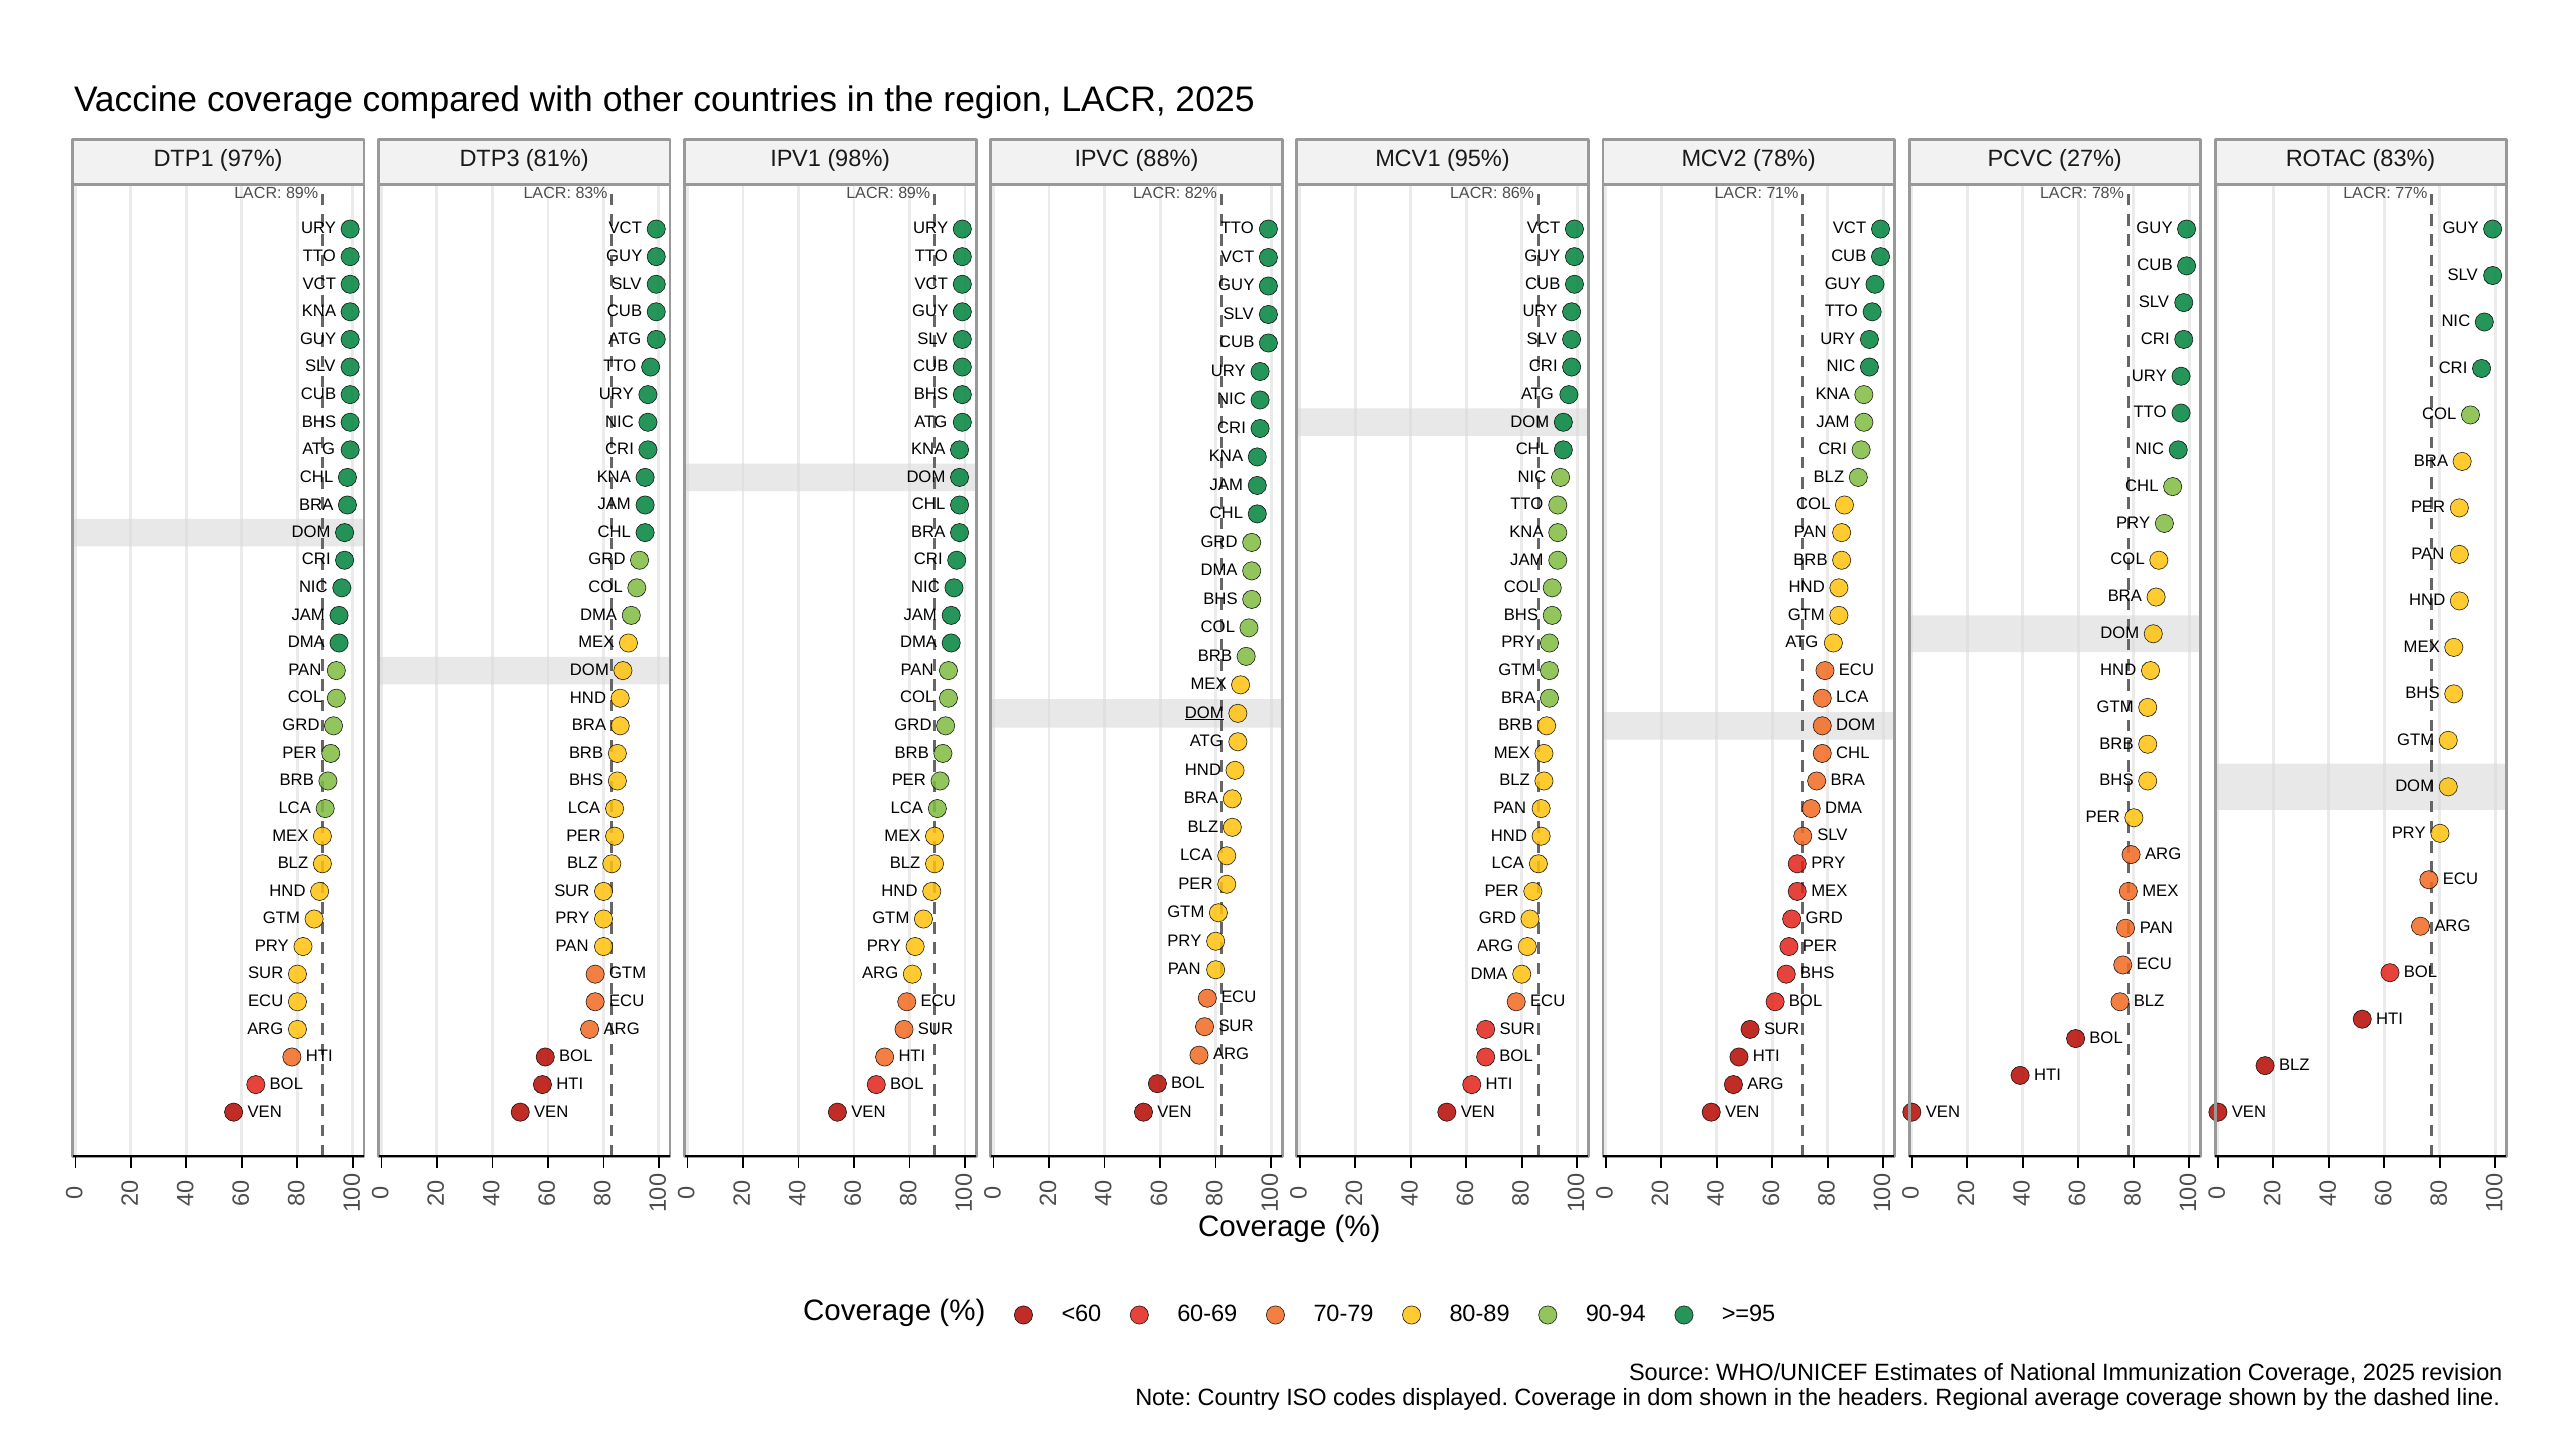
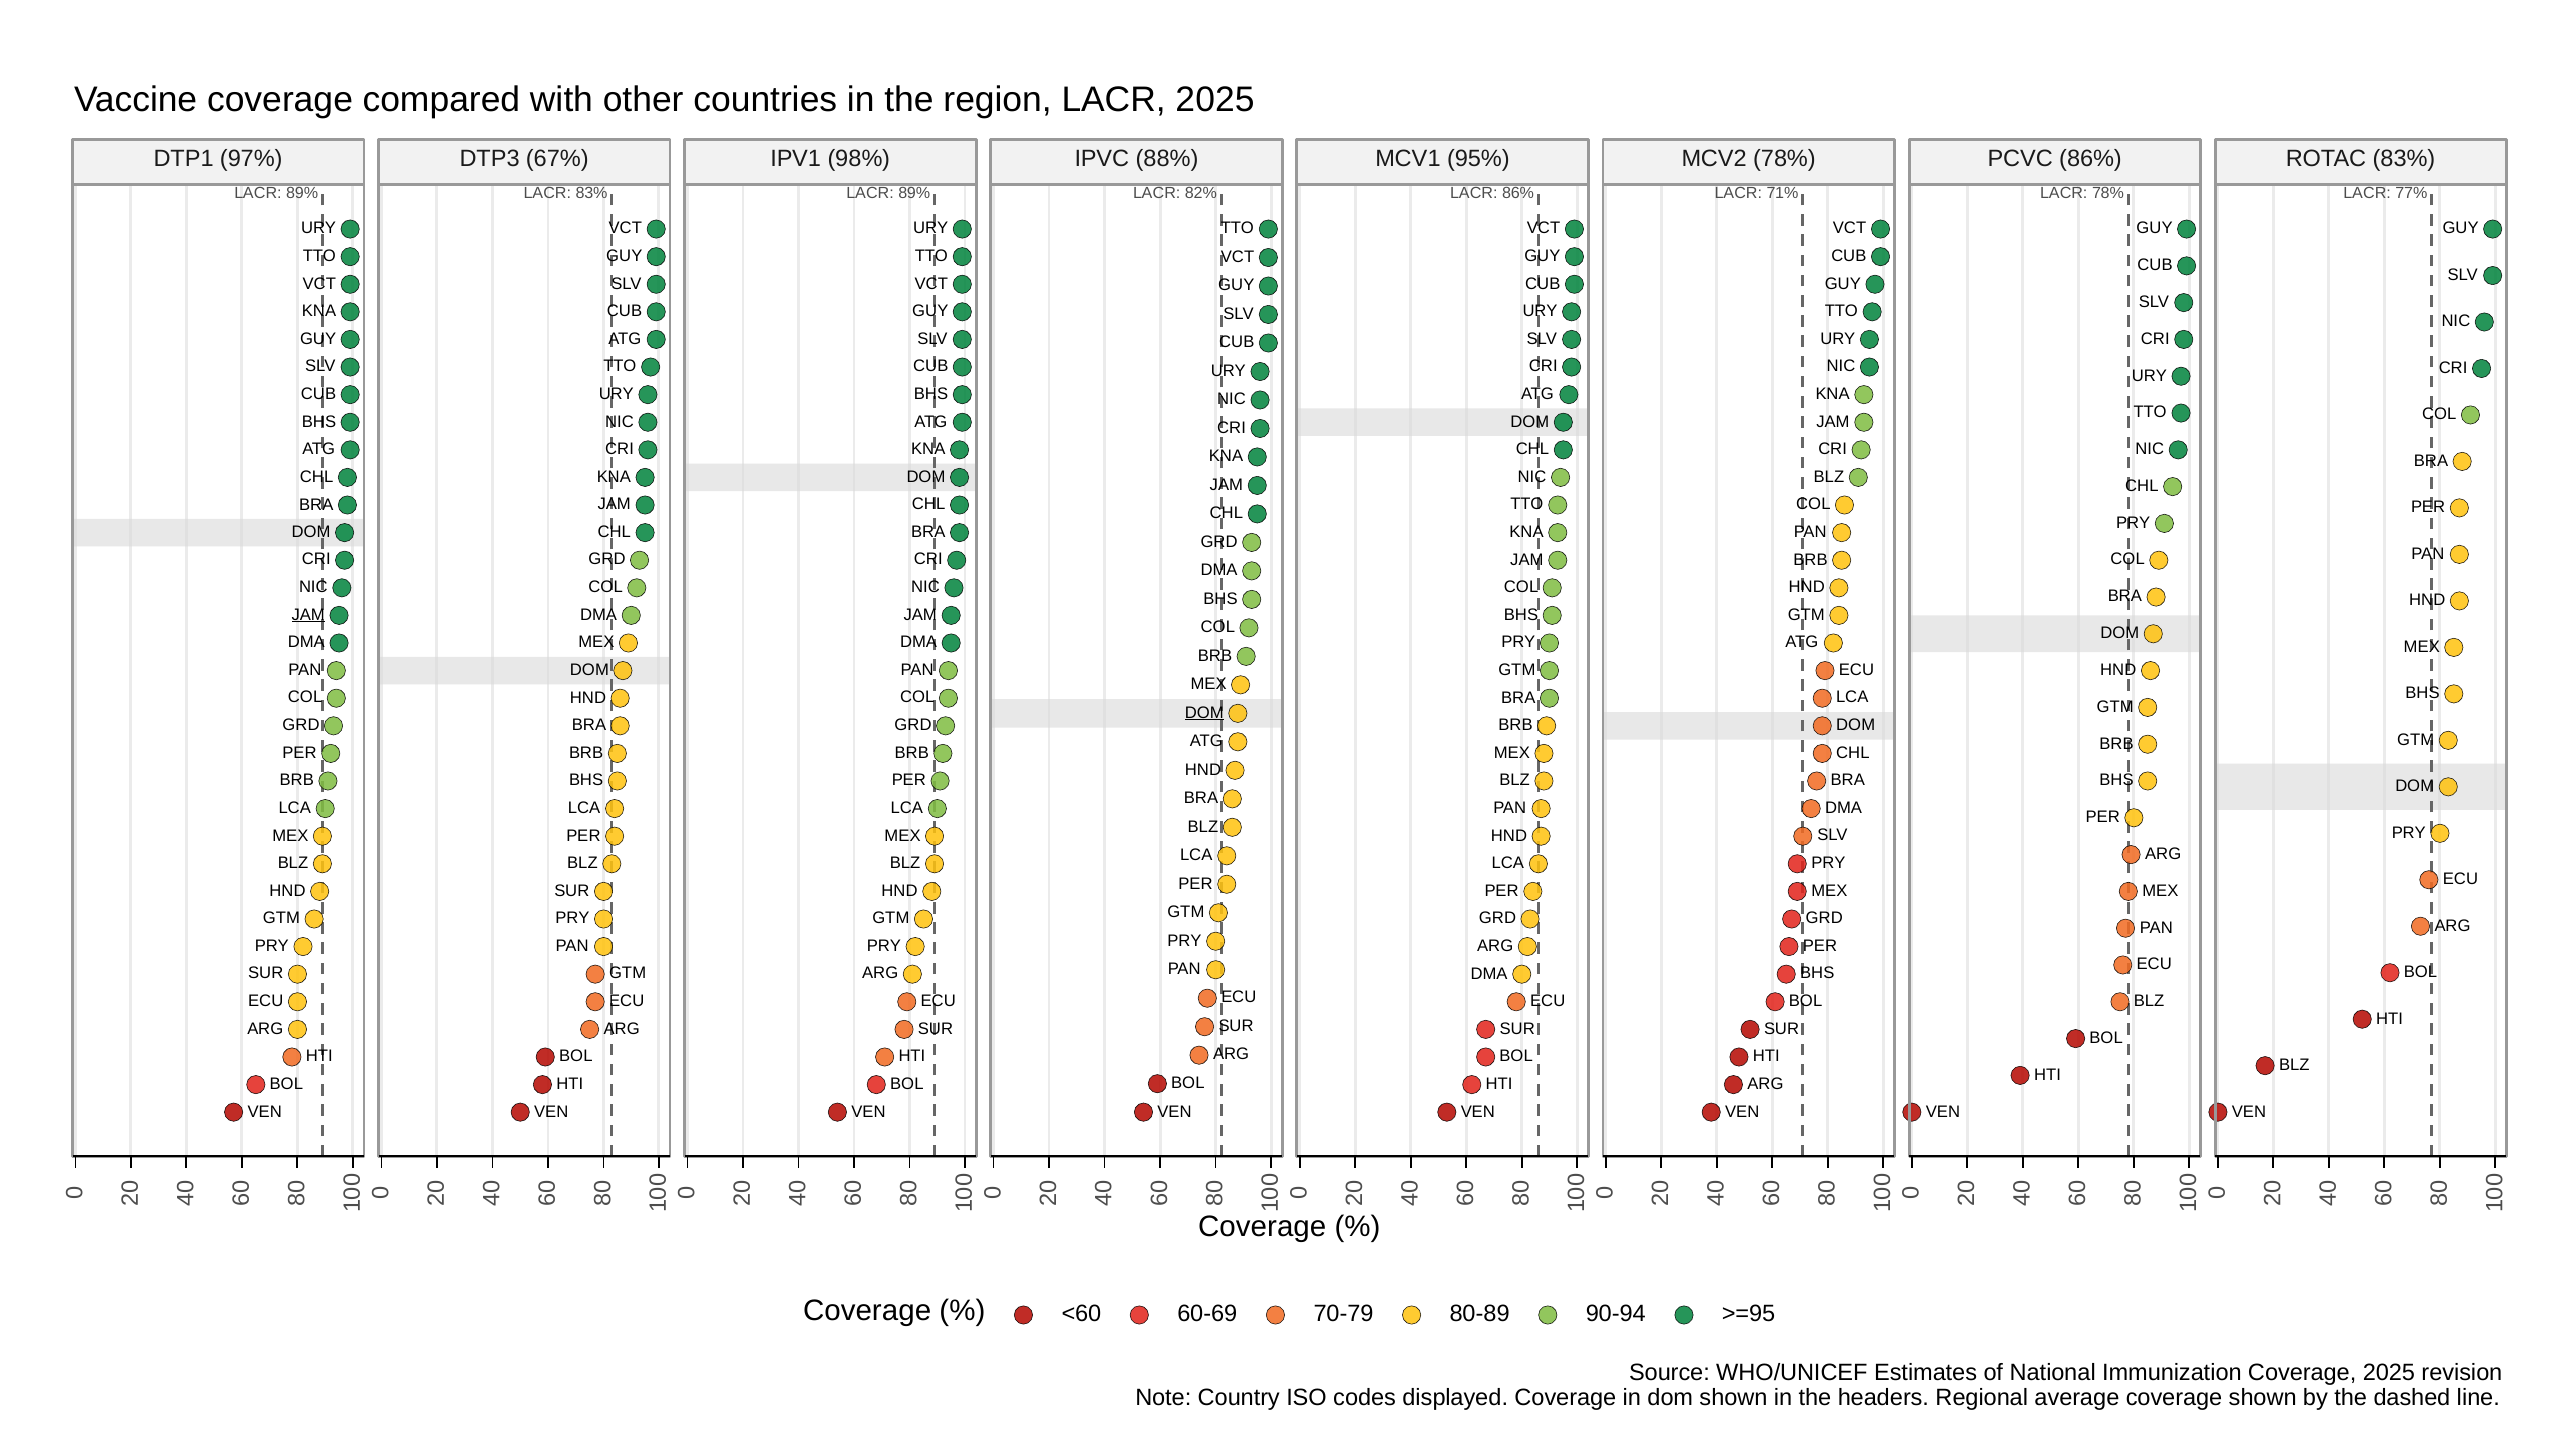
81%: 81% -> 67%
PCVC 27%: 27% -> 86%
JAM at (308, 615) underline: none -> present
